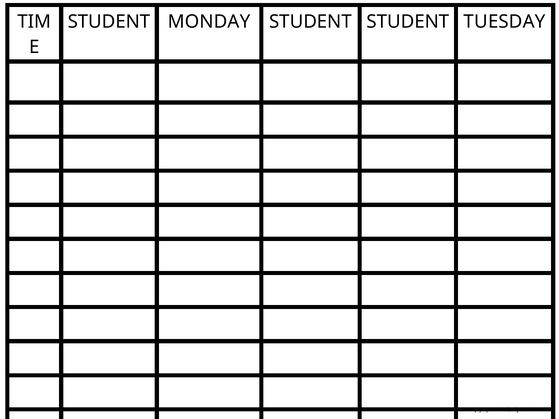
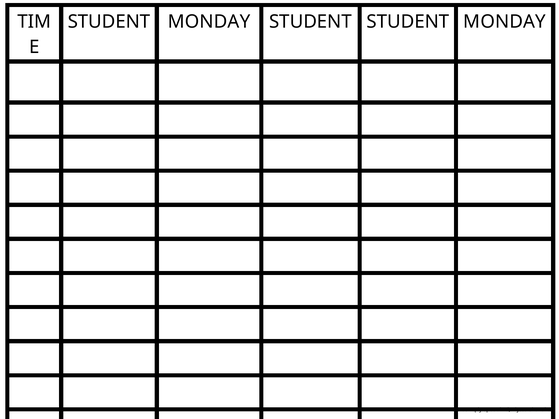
STUDENT STUDENT TUESDAY: TUESDAY -> MONDAY
